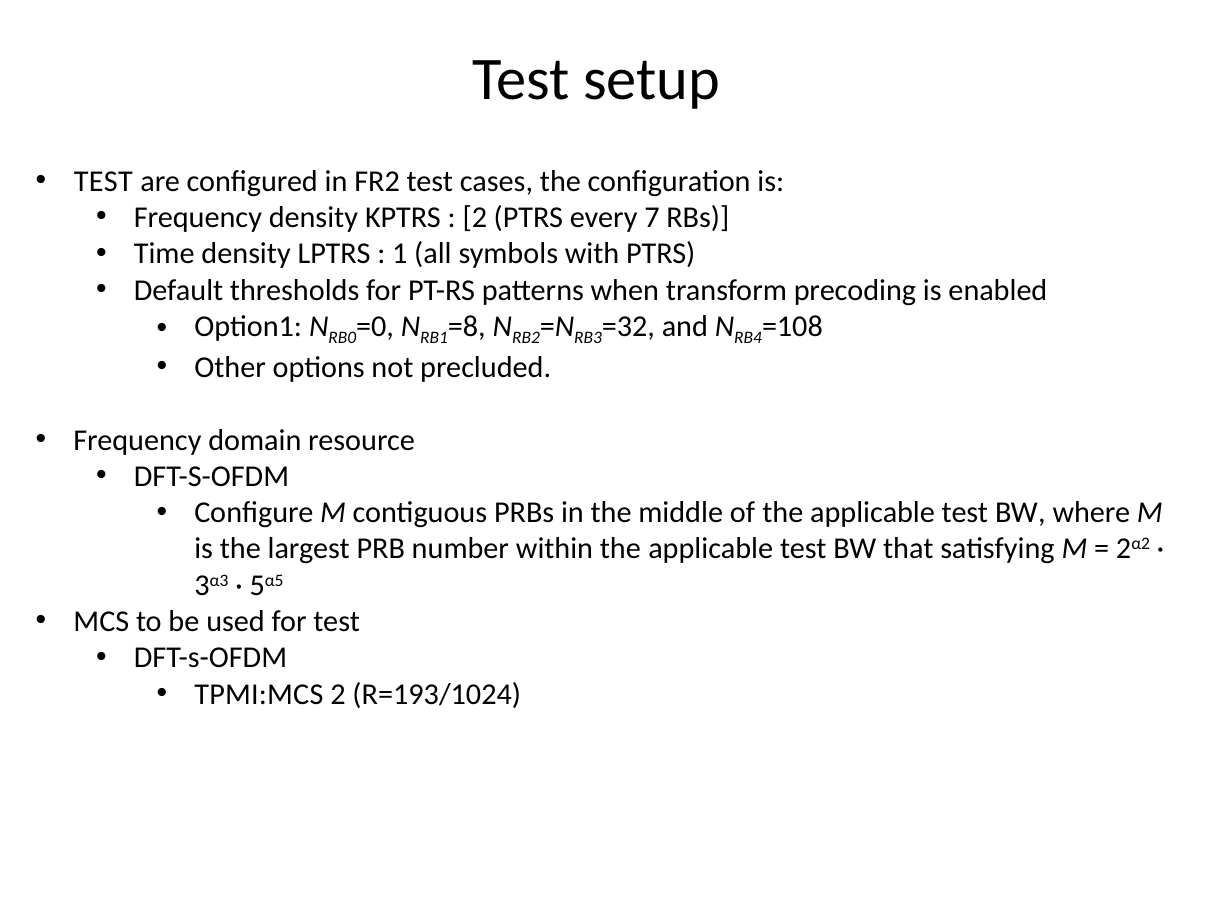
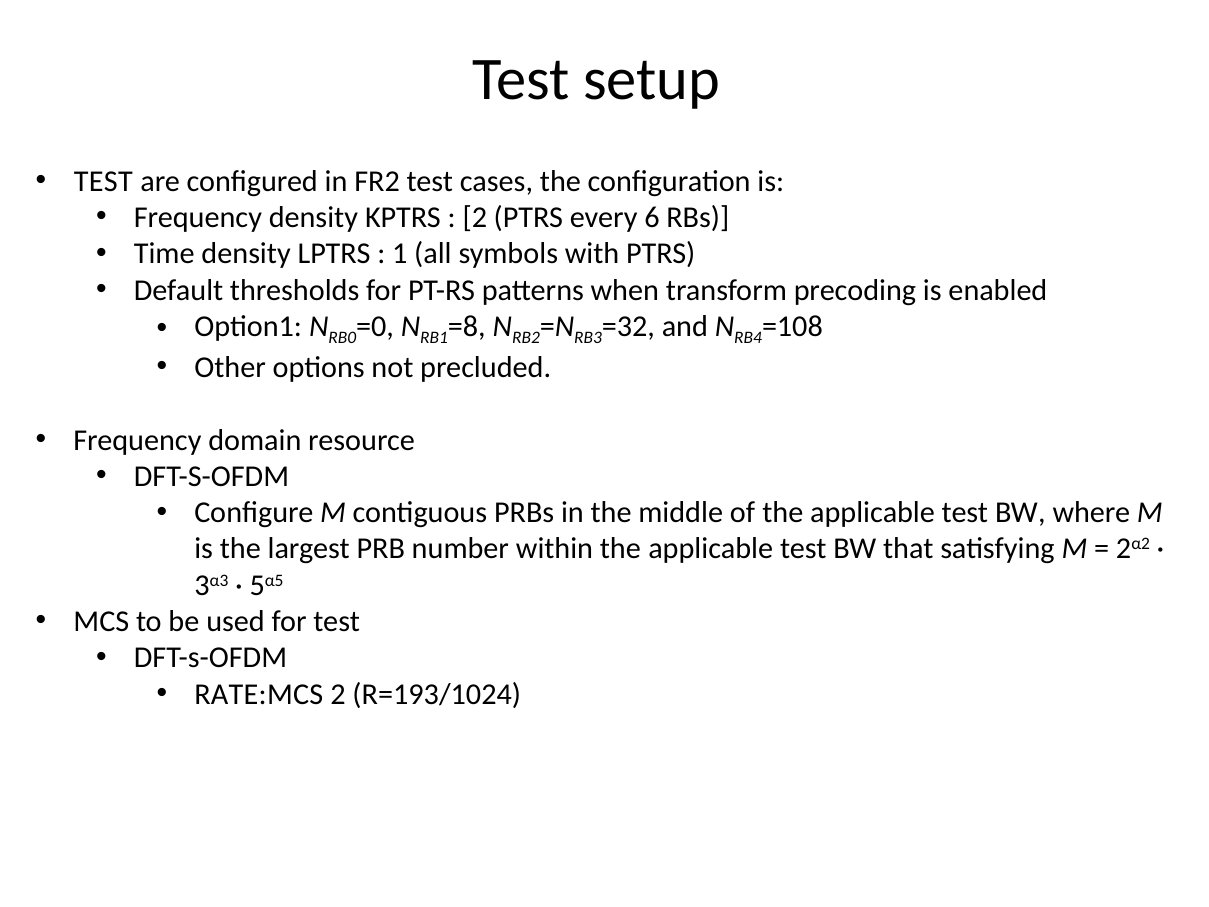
7: 7 -> 6
TPMI:MCS: TPMI:MCS -> RATE:MCS
